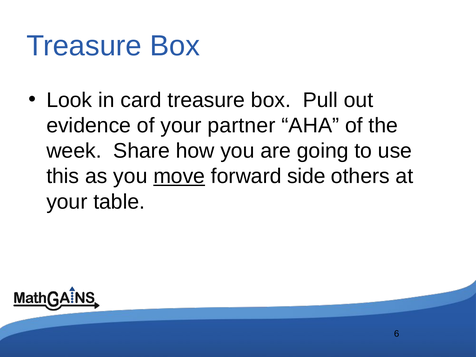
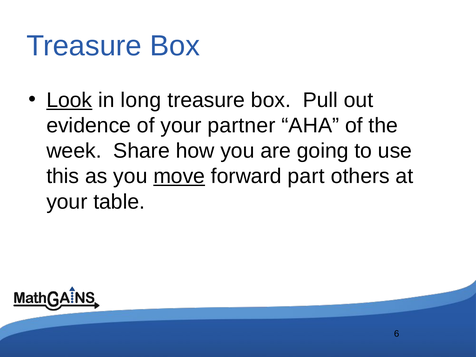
Look underline: none -> present
card: card -> long
side: side -> part
